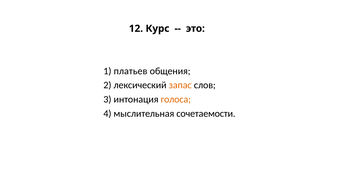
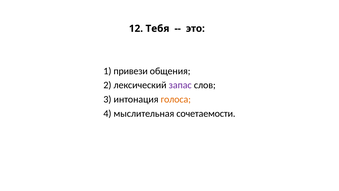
Курс: Курс -> Тебя
платьев: платьев -> привези
запас colour: orange -> purple
